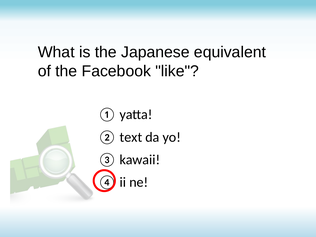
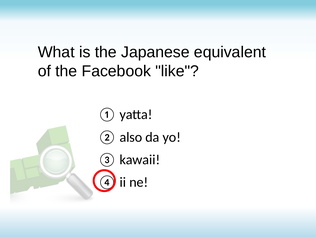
text: text -> also
